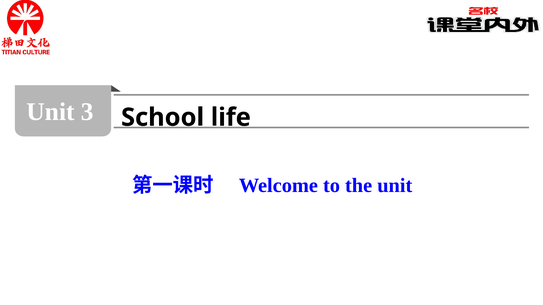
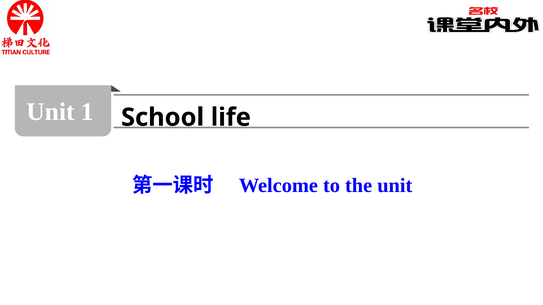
3: 3 -> 1
